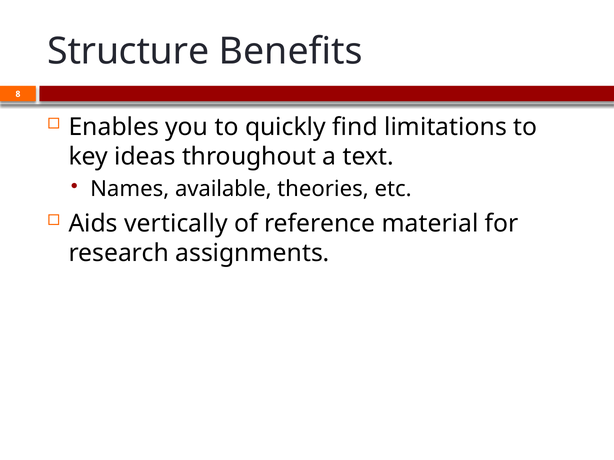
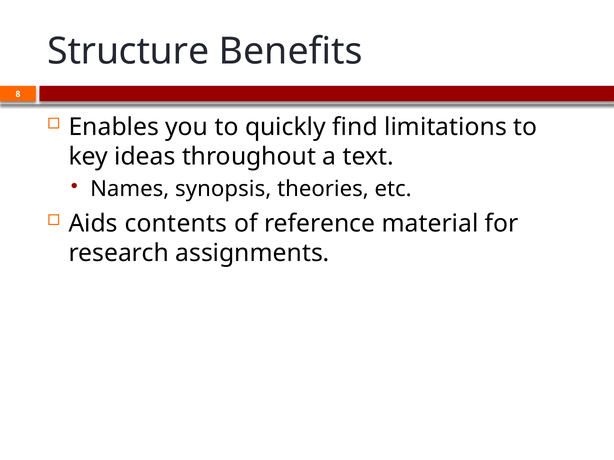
available: available -> synopsis
vertically: vertically -> contents
